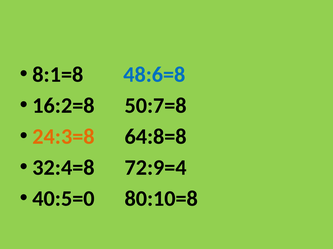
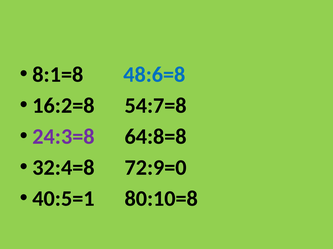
50:7=8: 50:7=8 -> 54:7=8
24:3=8 colour: orange -> purple
72:9=4: 72:9=4 -> 72:9=0
40:5=0: 40:5=0 -> 40:5=1
